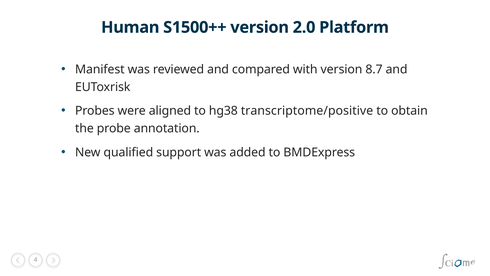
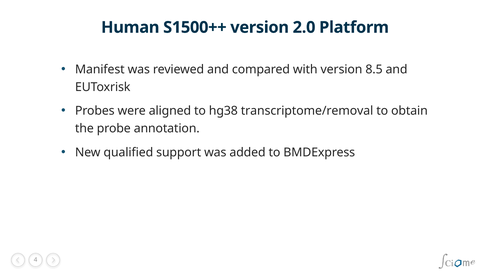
8.7: 8.7 -> 8.5
transcriptome/positive: transcriptome/positive -> transcriptome/removal
